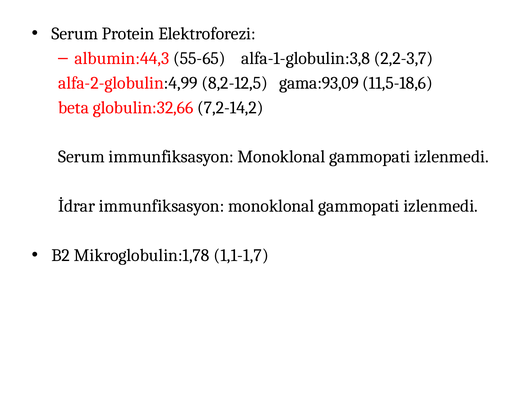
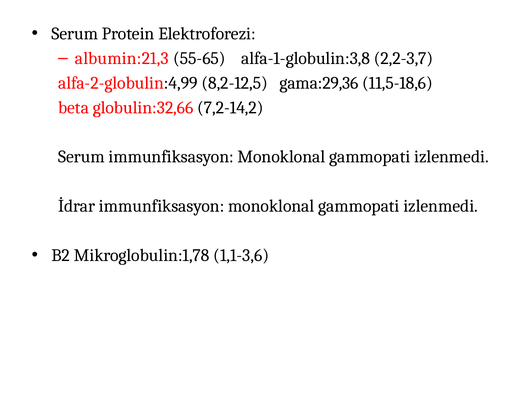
albumin:44,3: albumin:44,3 -> albumin:21,3
gama:93,09: gama:93,09 -> gama:29,36
1,1-1,7: 1,1-1,7 -> 1,1-3,6
